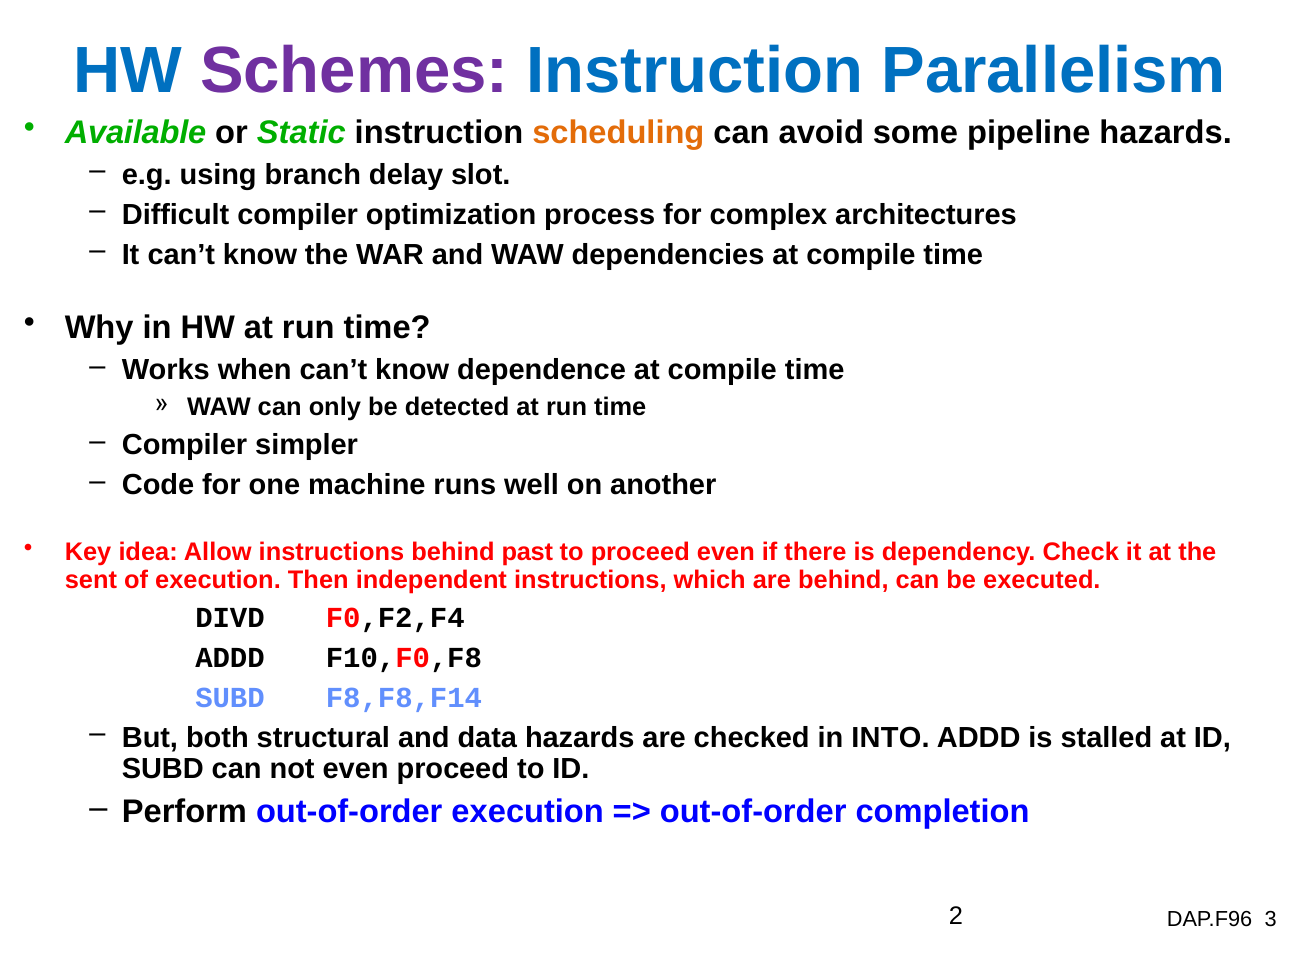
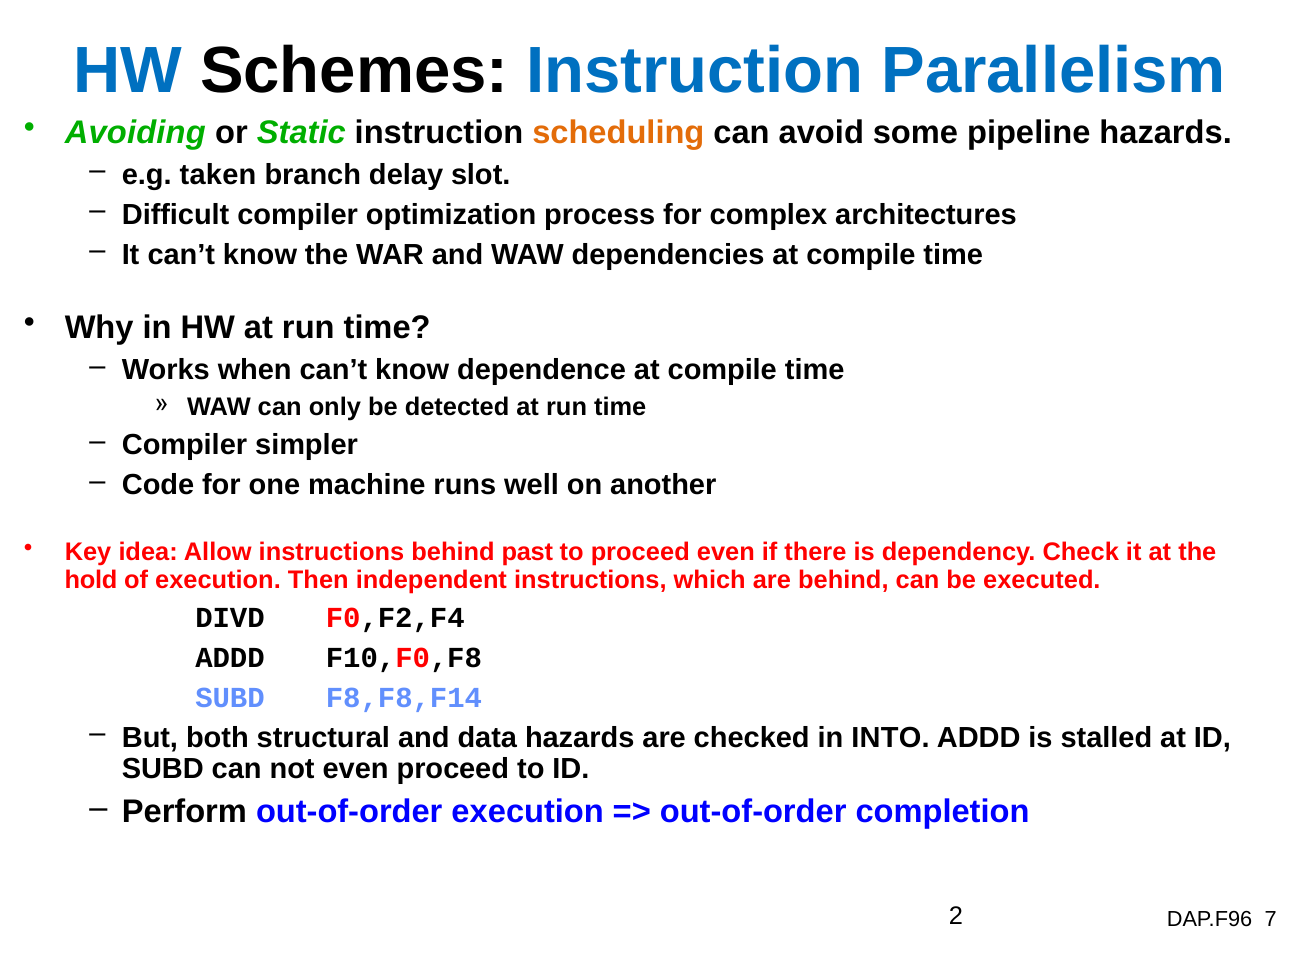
Schemes colour: purple -> black
Available: Available -> Avoiding
using: using -> taken
sent: sent -> hold
3: 3 -> 7
